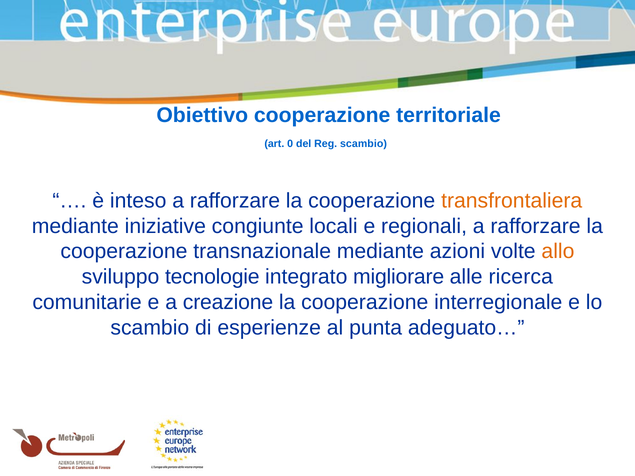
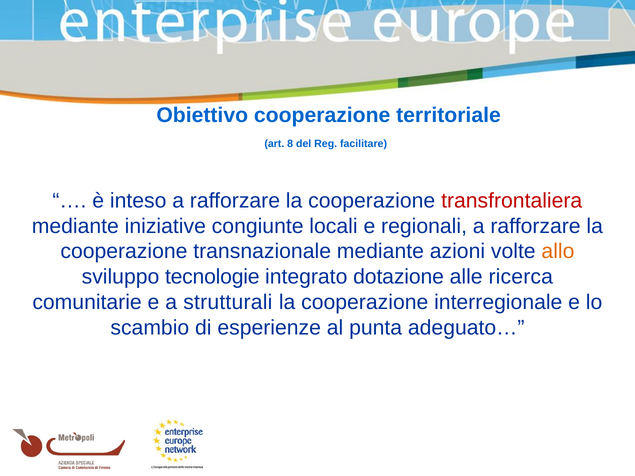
0: 0 -> 8
Reg scambio: scambio -> facilitare
transfrontaliera colour: orange -> red
migliorare: migliorare -> dotazione
creazione: creazione -> strutturali
